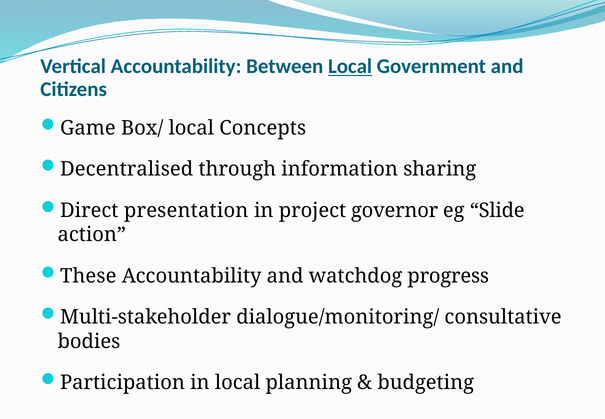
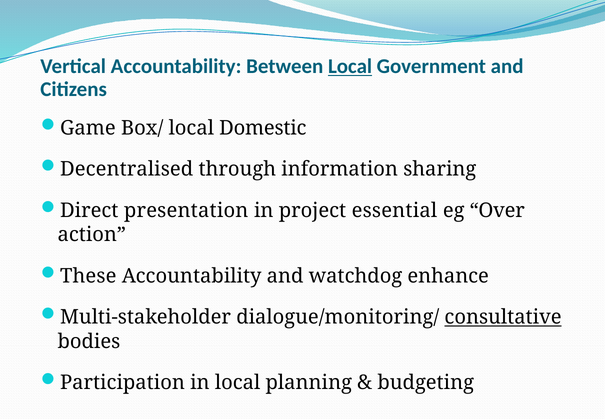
Concepts: Concepts -> Domestic
governor: governor -> essential
Slide: Slide -> Over
progress: progress -> enhance
consultative underline: none -> present
